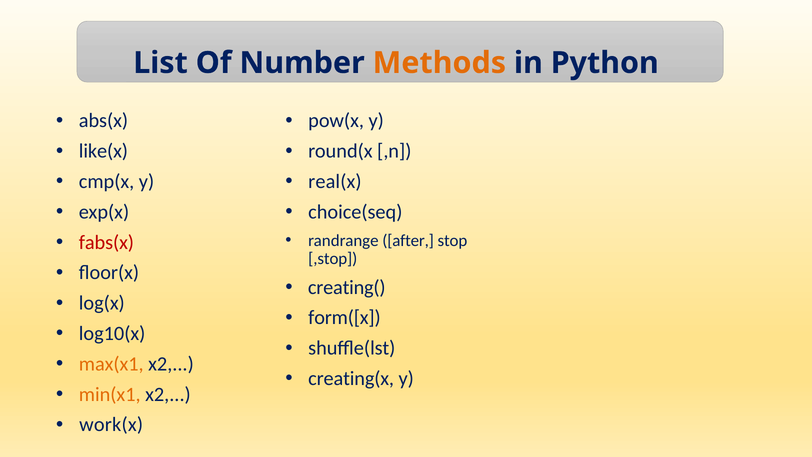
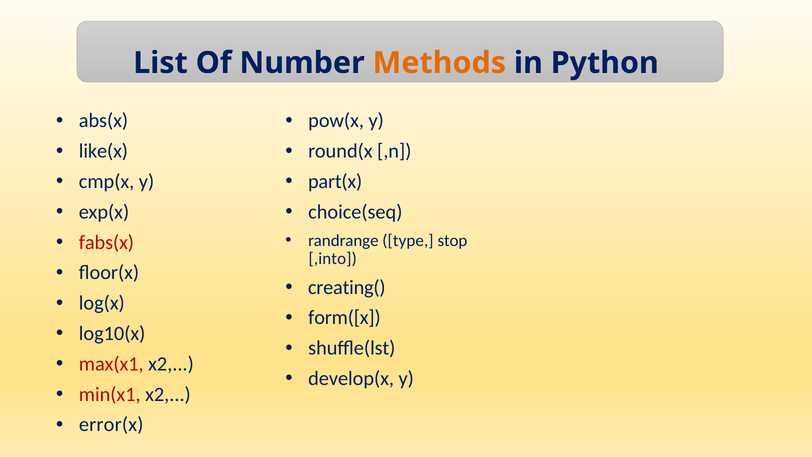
real(x: real(x -> part(x
after: after -> type
,stop: ,stop -> ,into
max(x1 colour: orange -> red
creating(x: creating(x -> develop(x
min(x1 colour: orange -> red
work(x: work(x -> error(x
